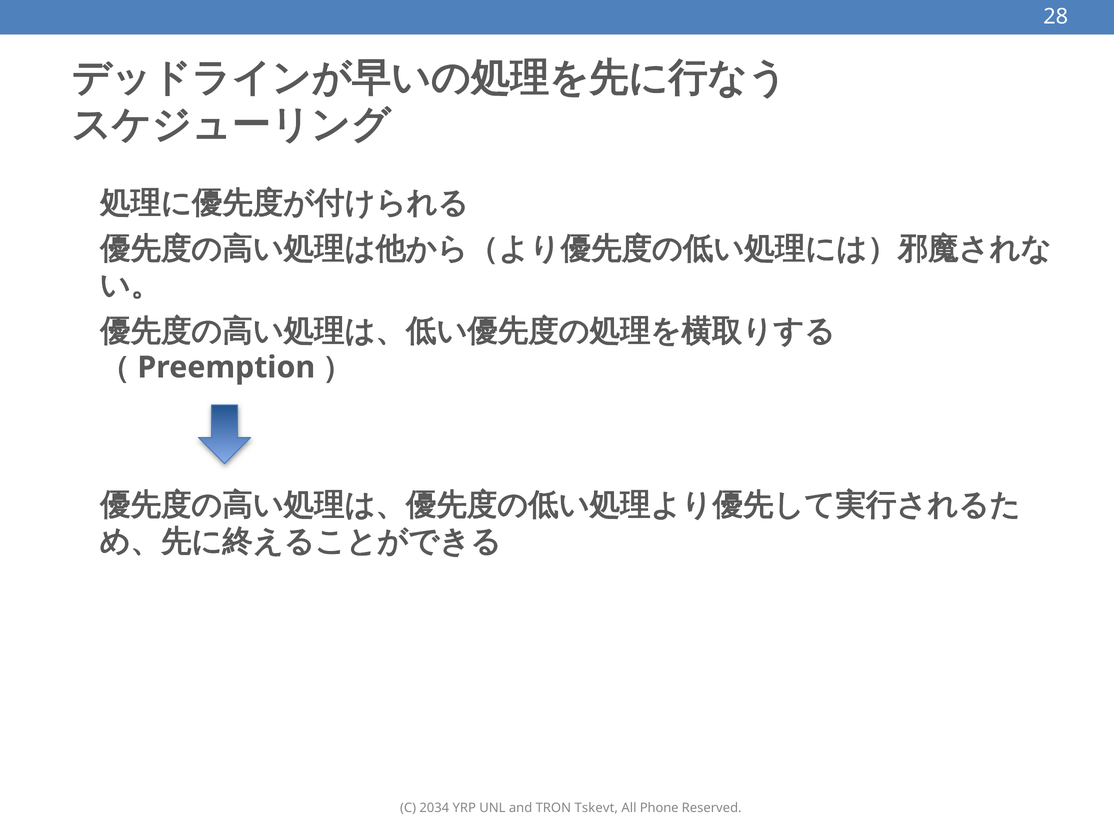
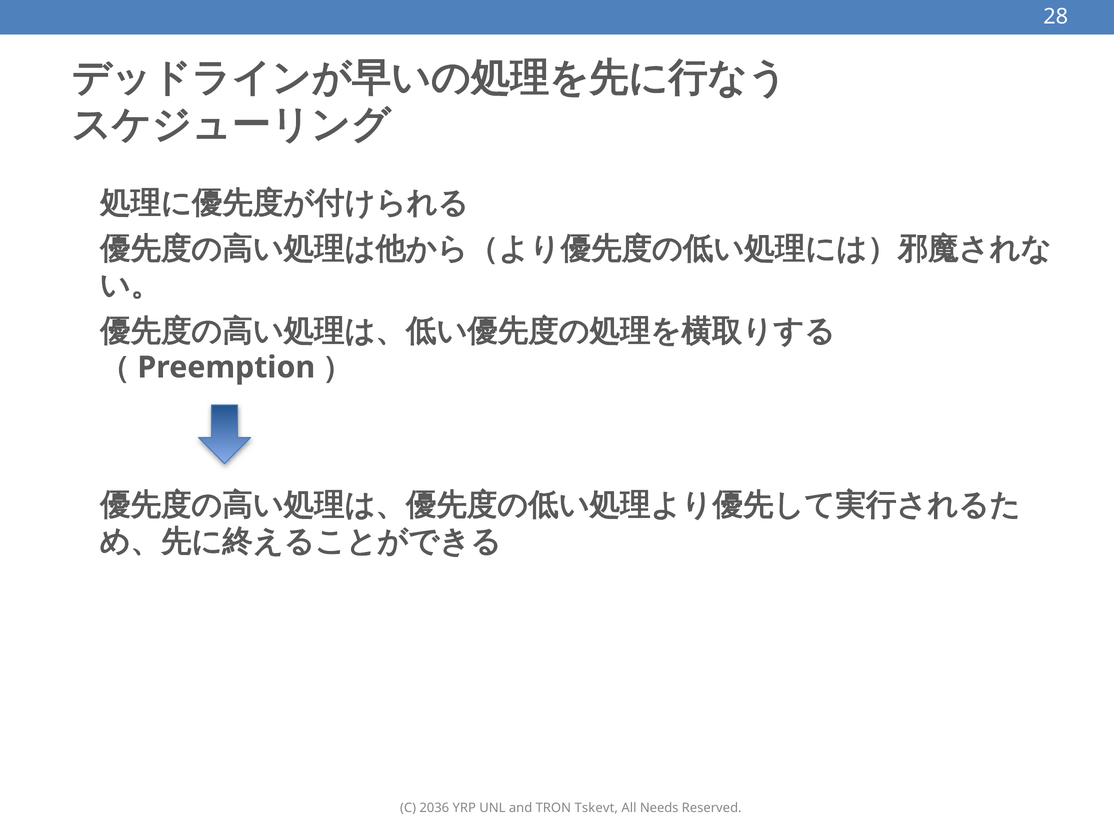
2034: 2034 -> 2036
Phone: Phone -> Needs
